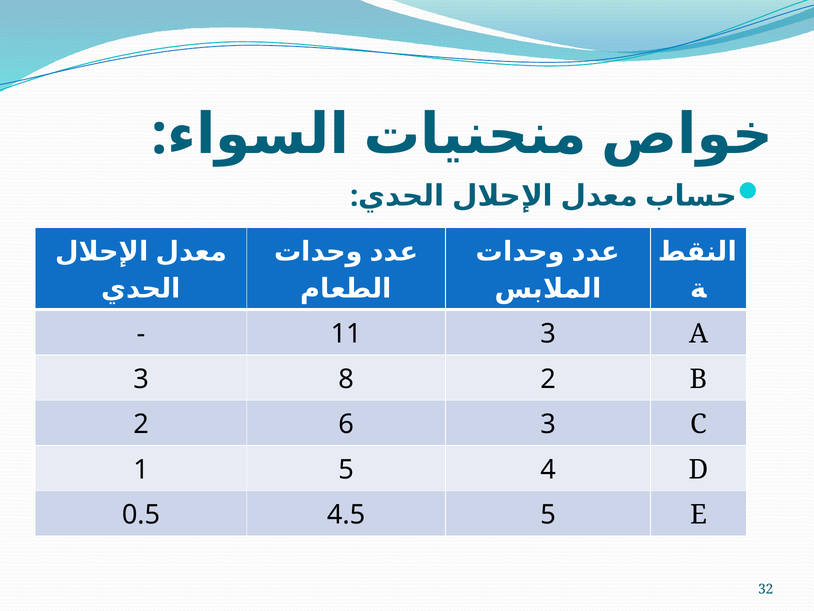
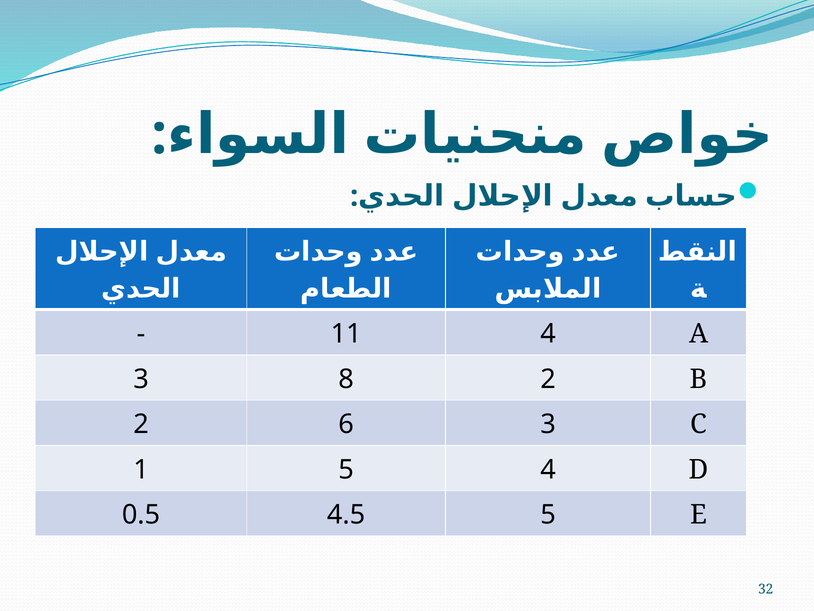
11 3: 3 -> 4
